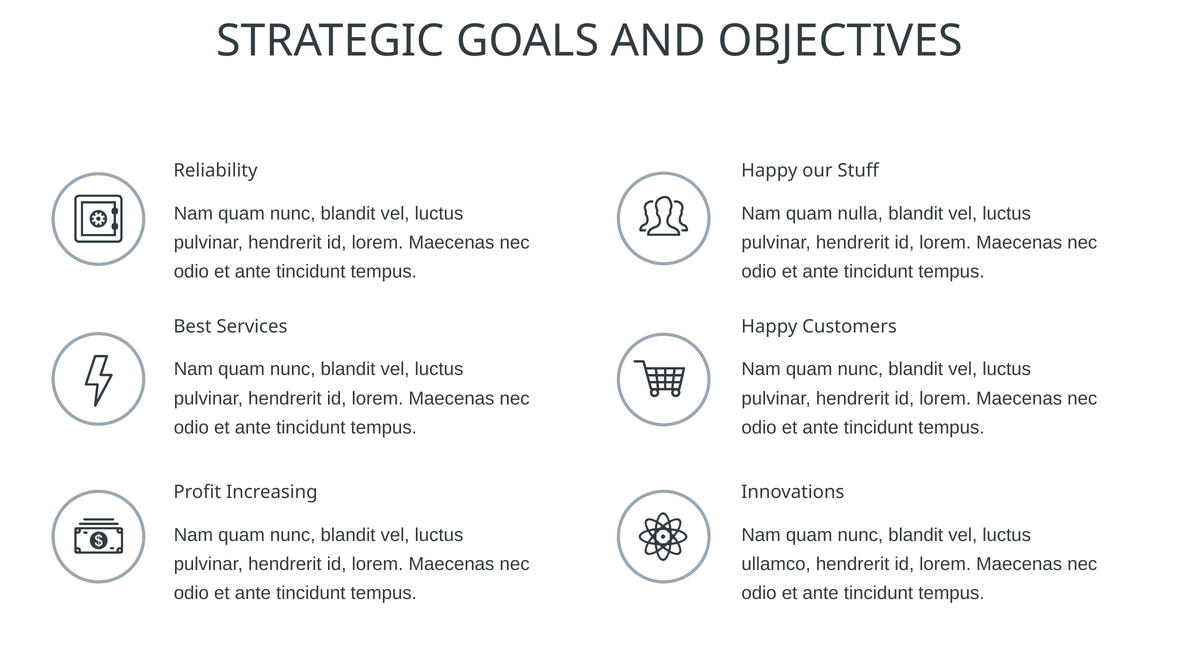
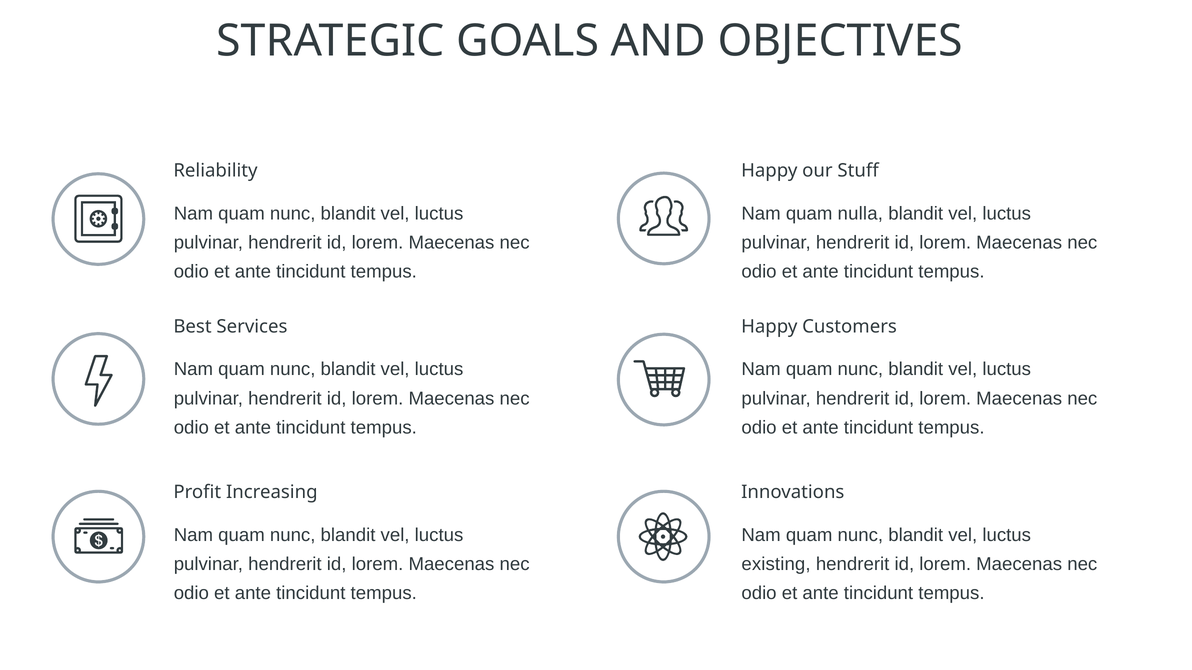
ullamco: ullamco -> existing
